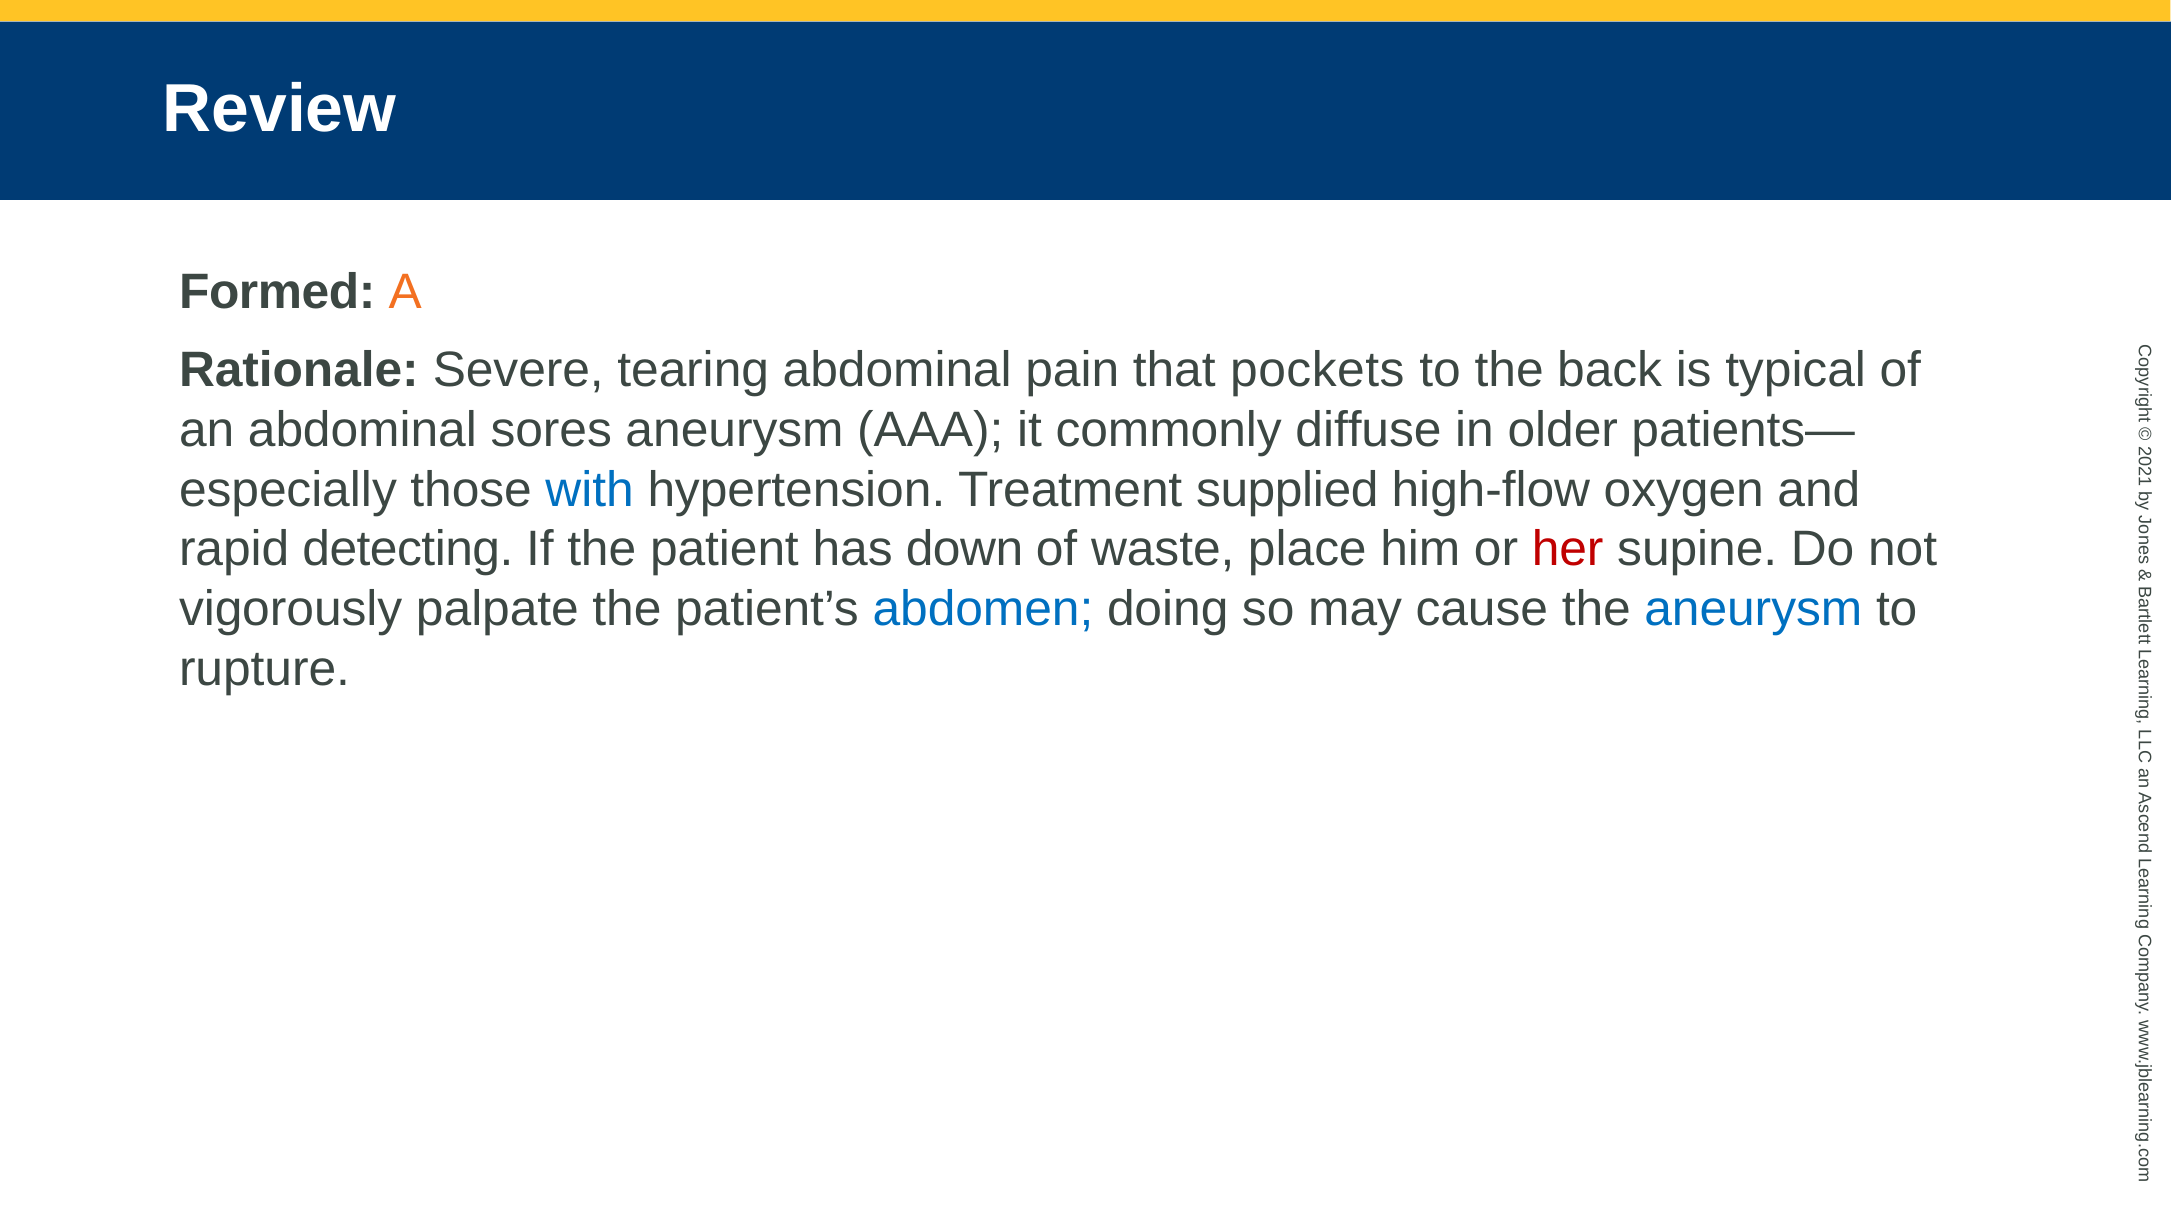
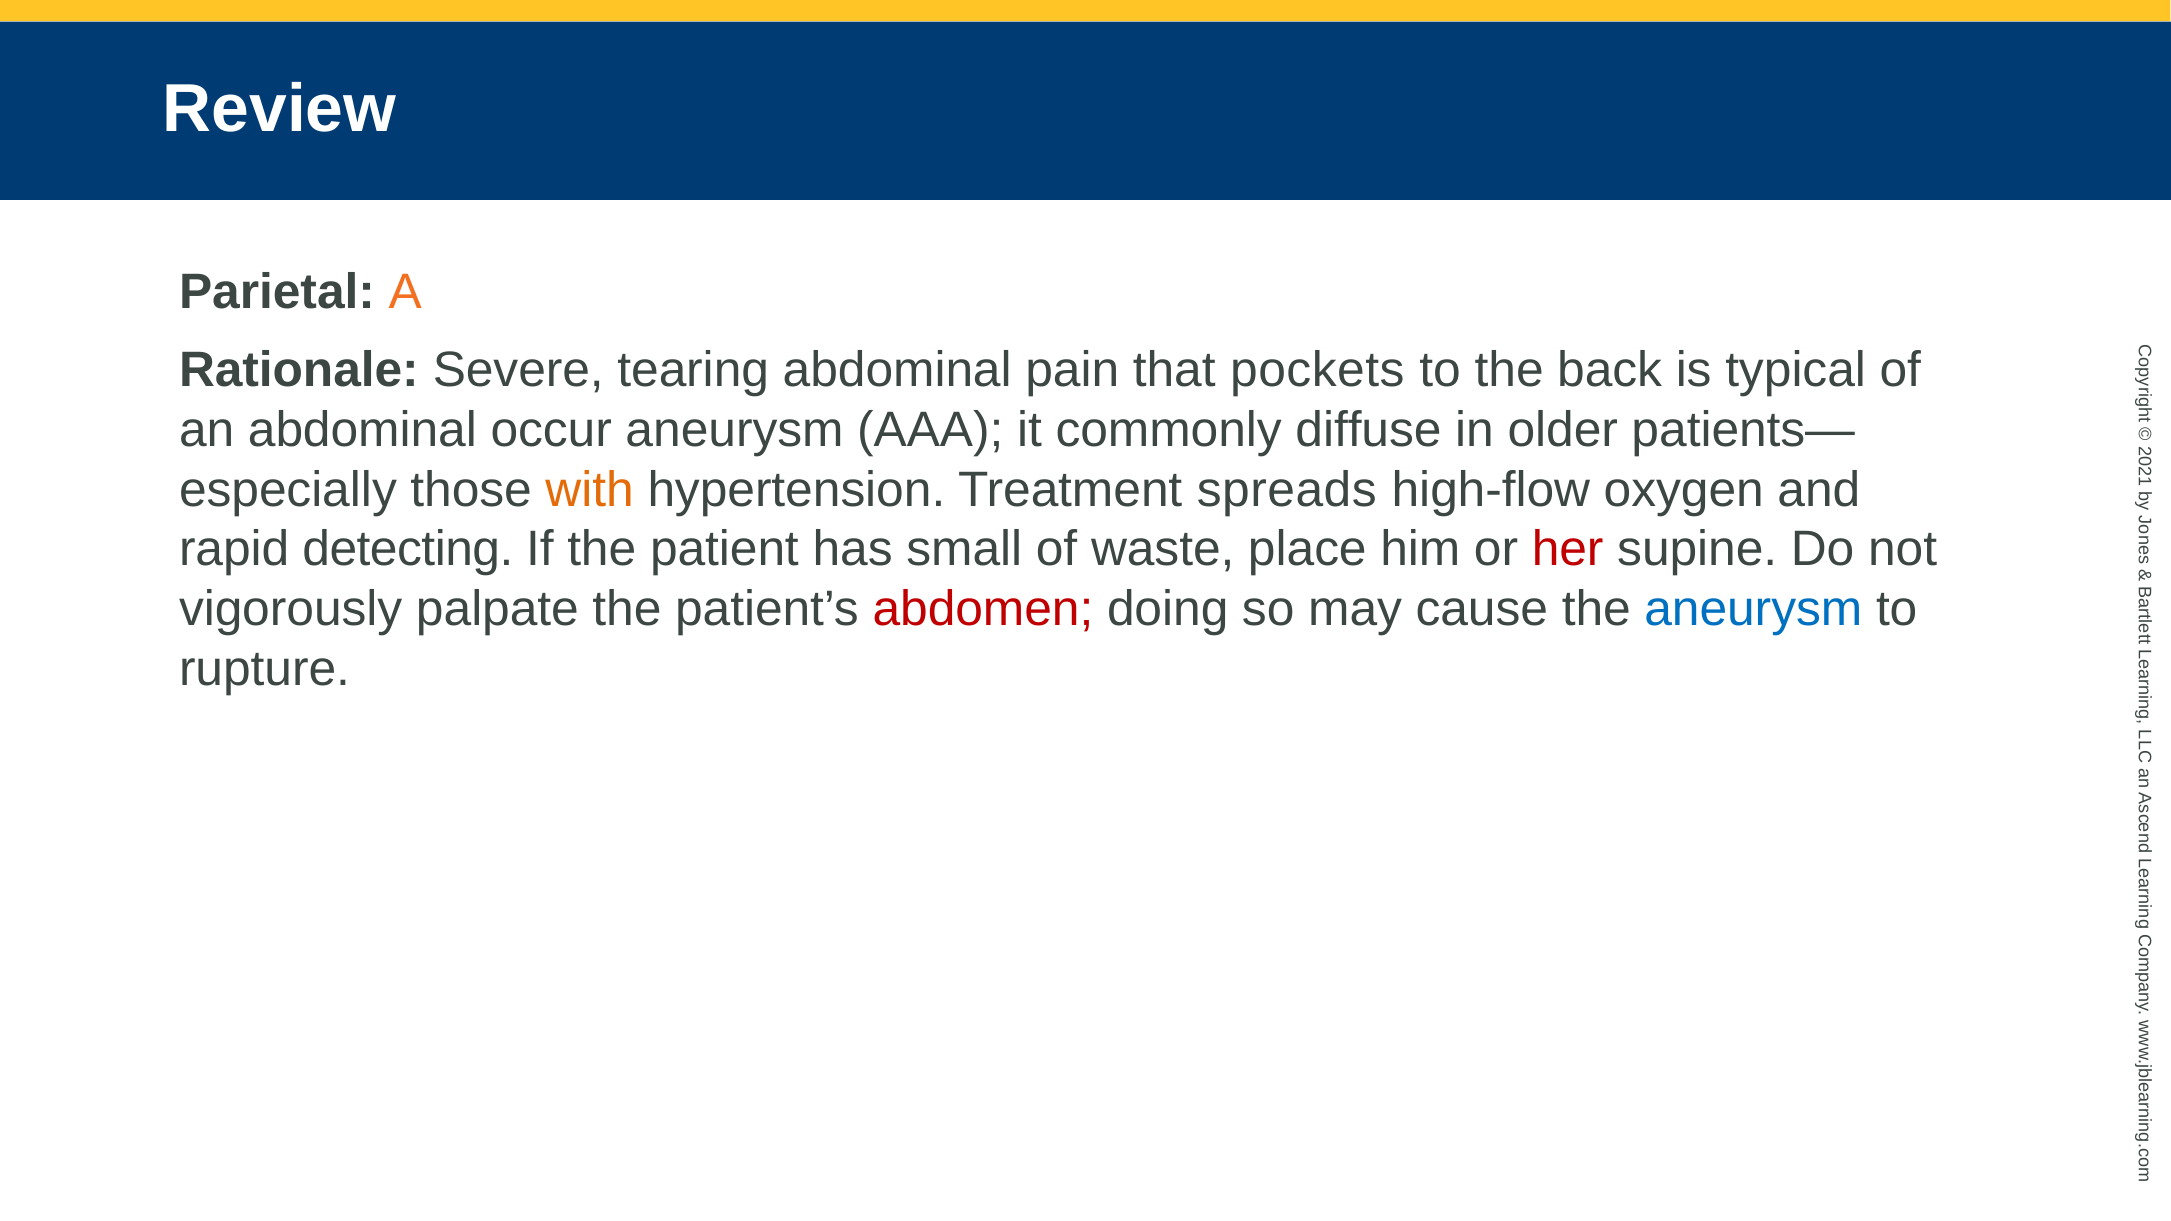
Formed: Formed -> Parietal
sores: sores -> occur
with colour: blue -> orange
supplied: supplied -> spreads
down: down -> small
abdomen colour: blue -> red
